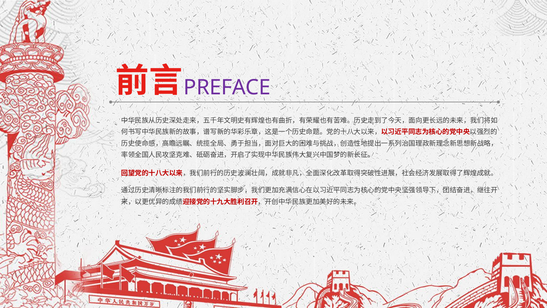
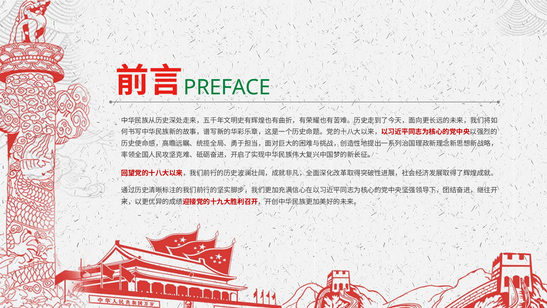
PREFACE colour: purple -> green
